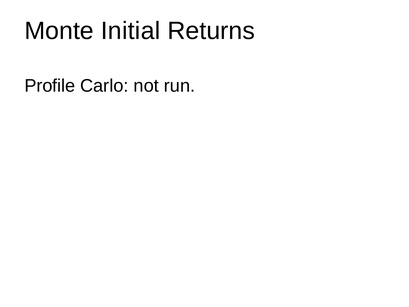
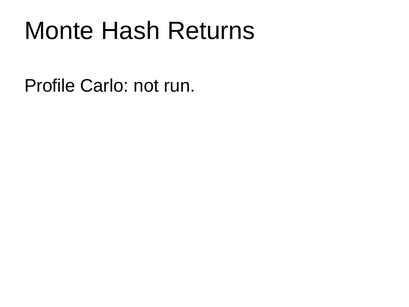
Initial: Initial -> Hash
